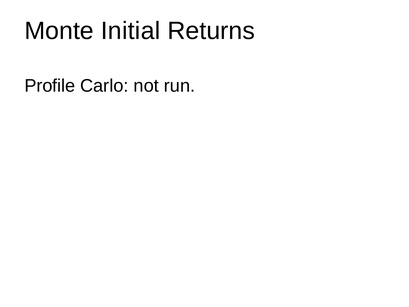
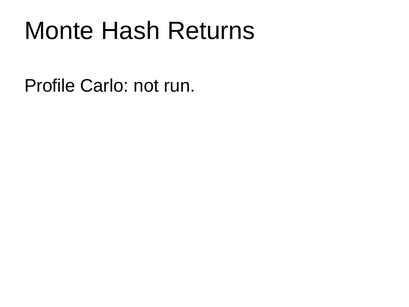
Initial: Initial -> Hash
